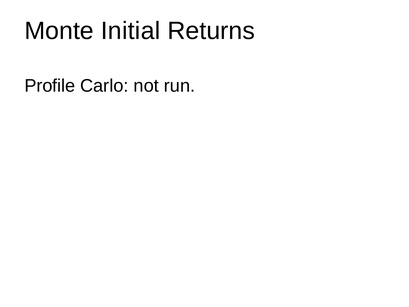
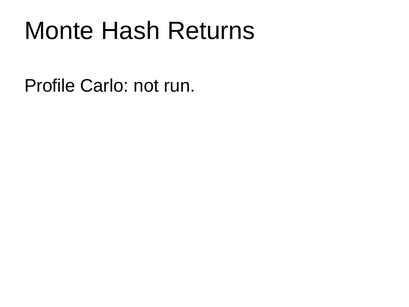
Initial: Initial -> Hash
